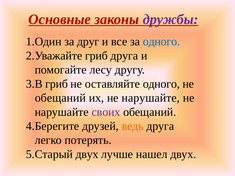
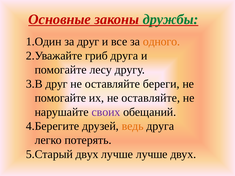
дружбы colour: purple -> green
одного at (161, 42) colour: blue -> orange
гриб at (57, 84): гриб -> друг
оставляйте одного: одного -> береги
обещаний at (60, 98): обещаний -> помогайте
их не нарушайте: нарушайте -> оставляйте
лучше нашел: нашел -> лучше
